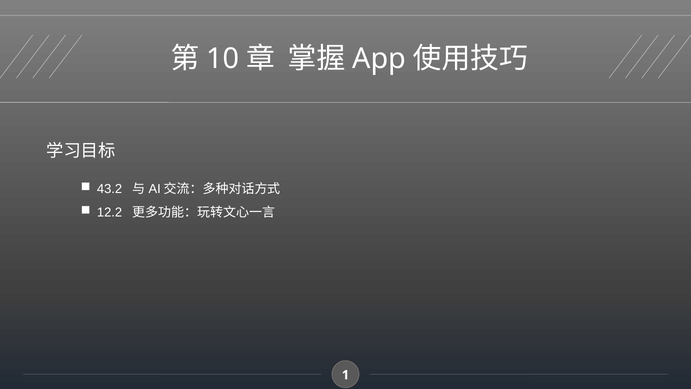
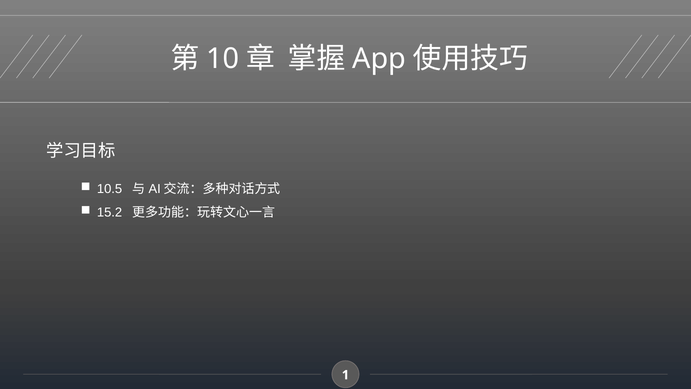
43.2: 43.2 -> 10.5
12.2: 12.2 -> 15.2
